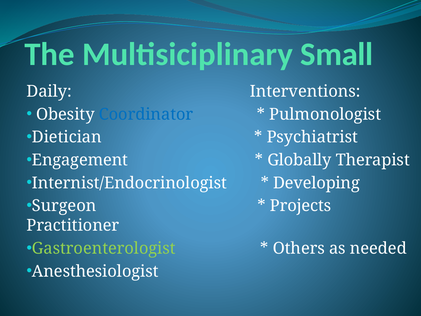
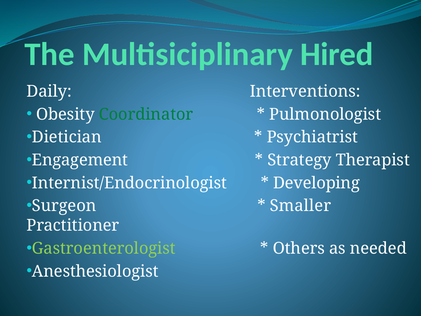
Small: Small -> Hired
Coordinator colour: blue -> green
Globally: Globally -> Strategy
Projects: Projects -> Smaller
